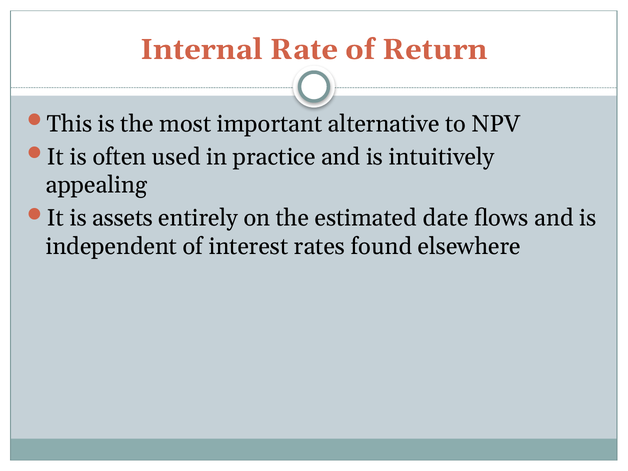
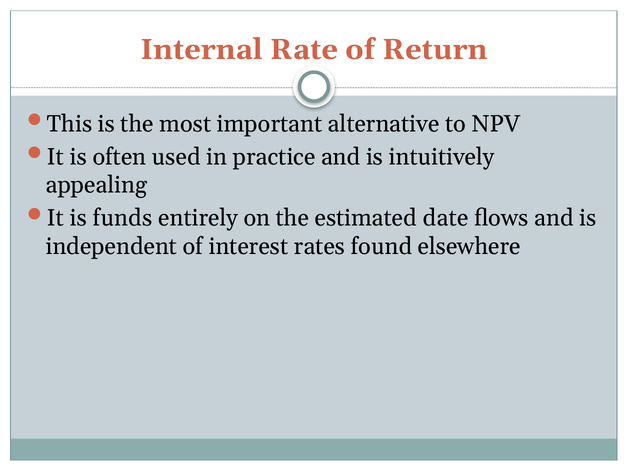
assets: assets -> funds
